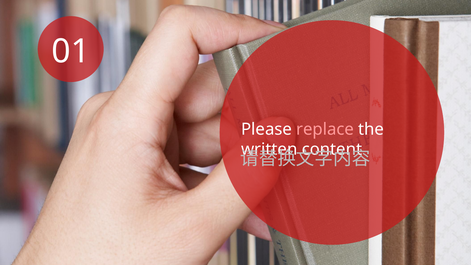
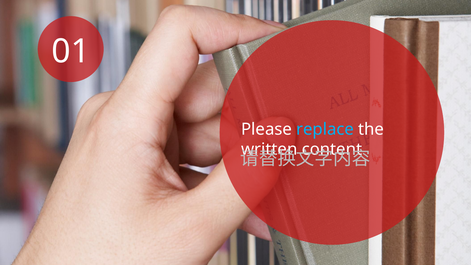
replace colour: pink -> light blue
